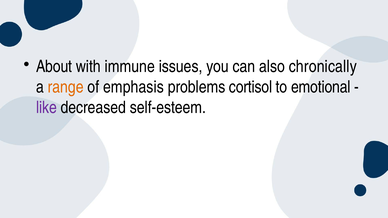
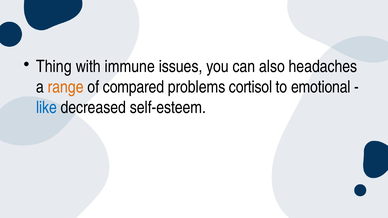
About: About -> Thing
chronically: chronically -> headaches
emphasis: emphasis -> compared
like colour: purple -> blue
